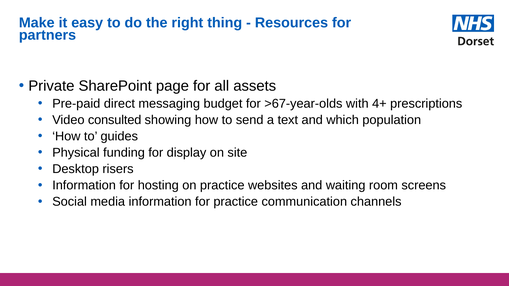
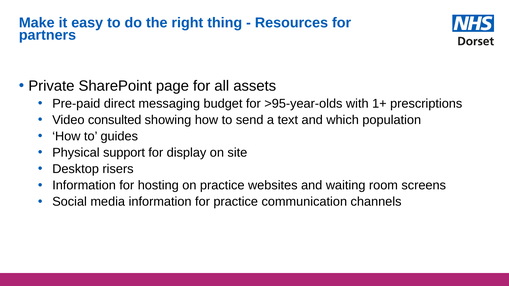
>67-year-olds: >67-year-olds -> >95-year-olds
4+: 4+ -> 1+
funding: funding -> support
